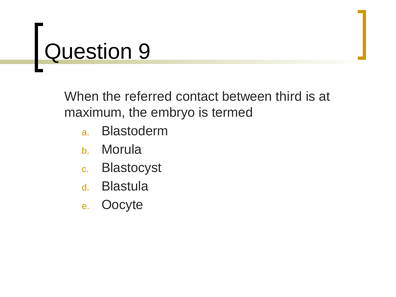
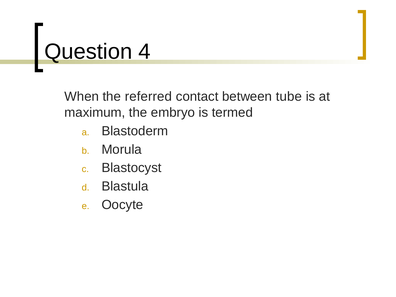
9: 9 -> 4
third: third -> tube
